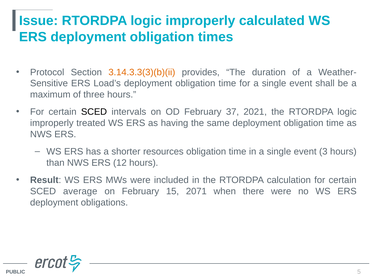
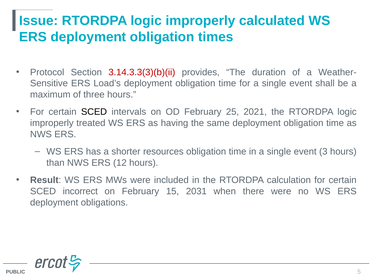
3.14.3.3(3)(b)(ii colour: orange -> red
37: 37 -> 25
average: average -> incorrect
2071: 2071 -> 2031
